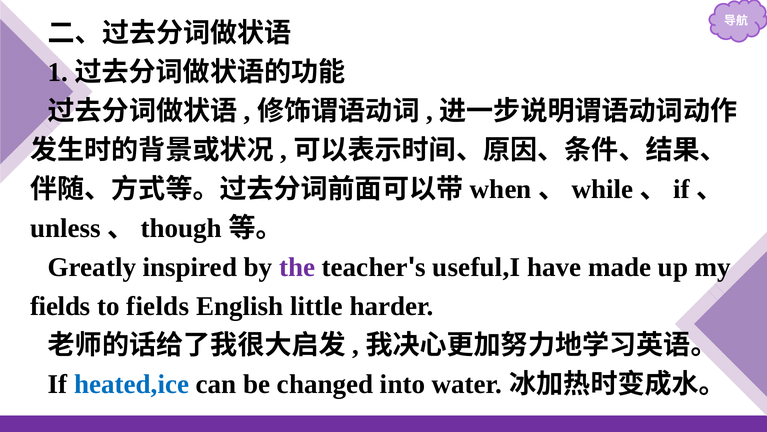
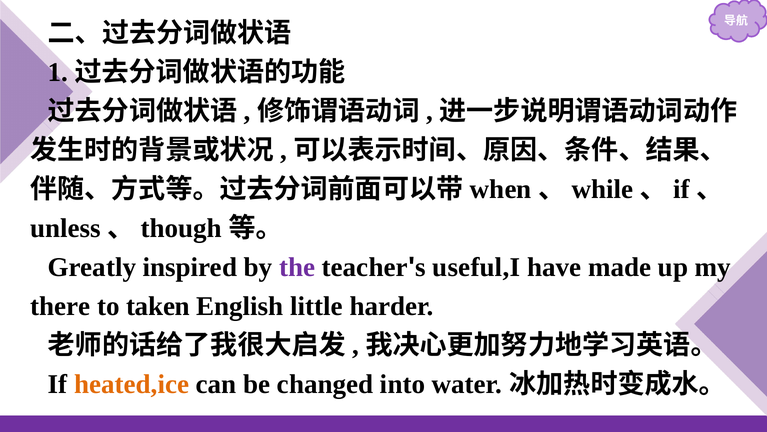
fields at (60, 306): fields -> there
to fields: fields -> taken
heated,ice colour: blue -> orange
